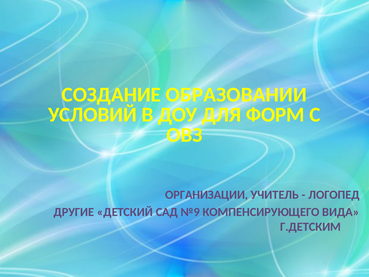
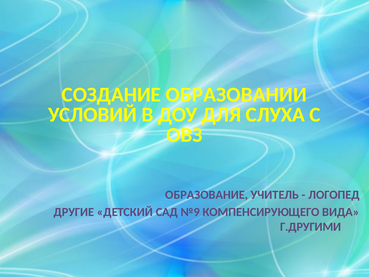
ФОРМ: ФОРМ -> СЛУХА
ОРГАНИЗАЦИИ: ОРГАНИЗАЦИИ -> ОБРАЗОВАНИЕ
Г.ДЕТСКИМ: Г.ДЕТСКИМ -> Г.ДРУГИМИ
